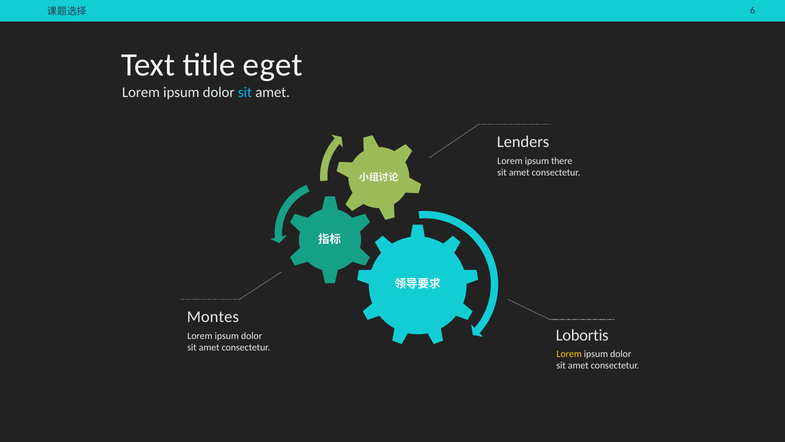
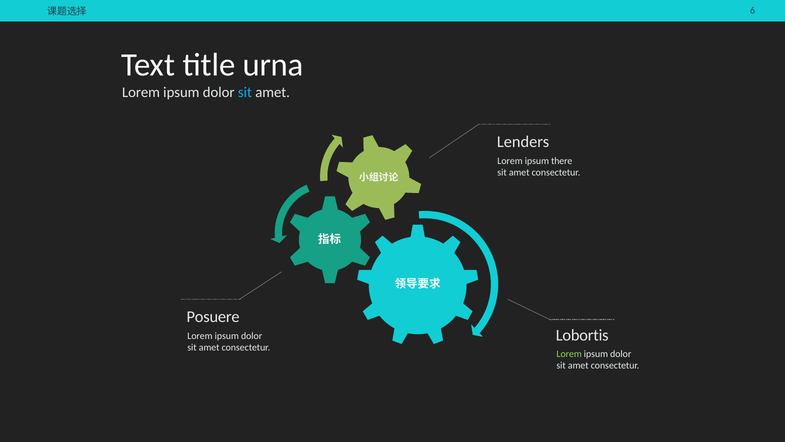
eget: eget -> urna
Montes: Montes -> Posuere
Lorem at (569, 354) colour: yellow -> light green
